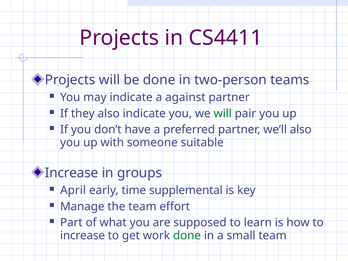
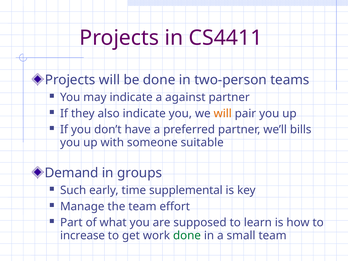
will at (223, 113) colour: green -> orange
we’ll also: also -> bills
Increase at (72, 173): Increase -> Demand
April: April -> Such
